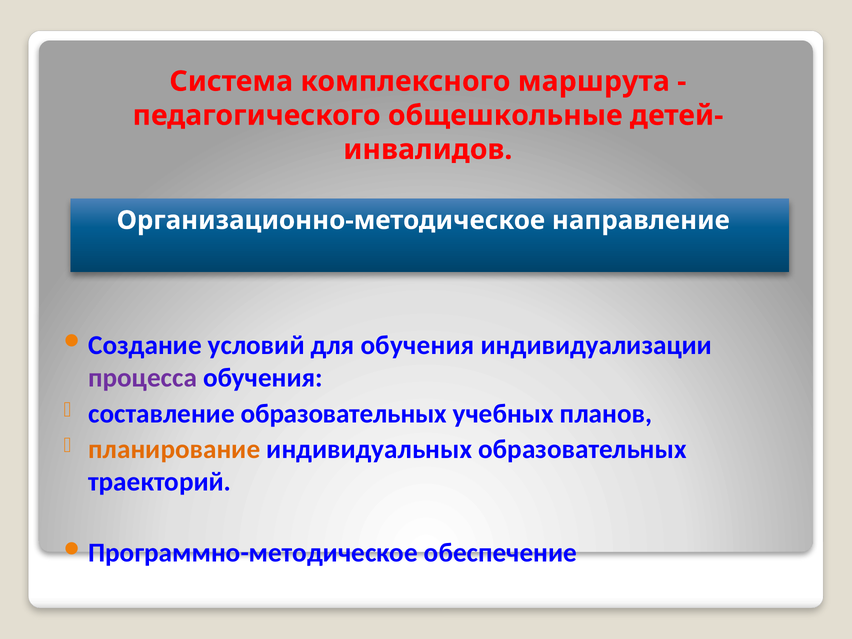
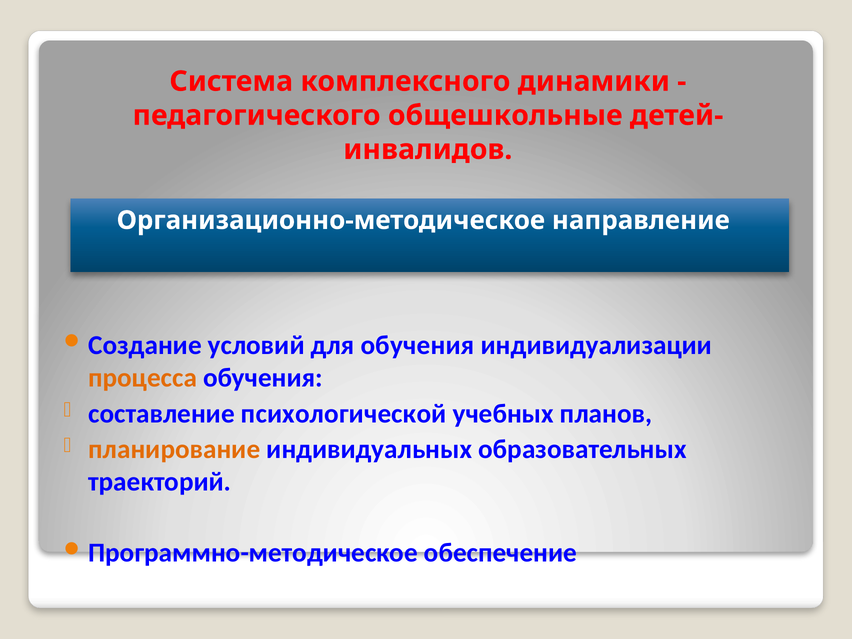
маршрута: маршрута -> динамики
процесса colour: purple -> orange
составление образовательных: образовательных -> психологической
